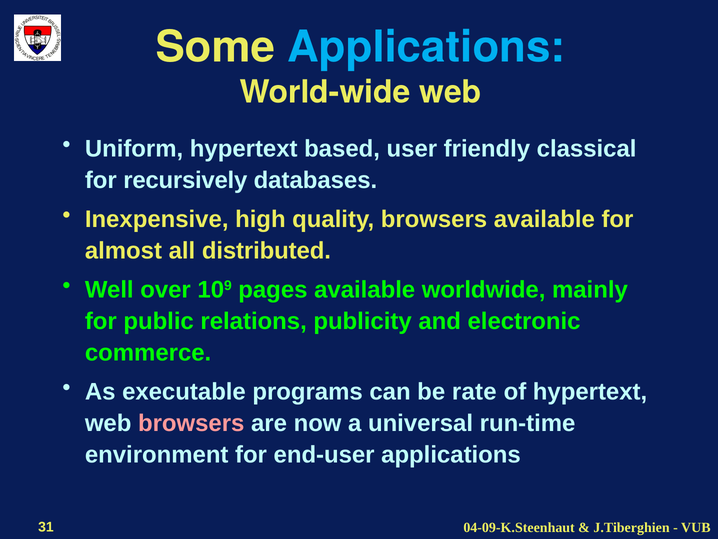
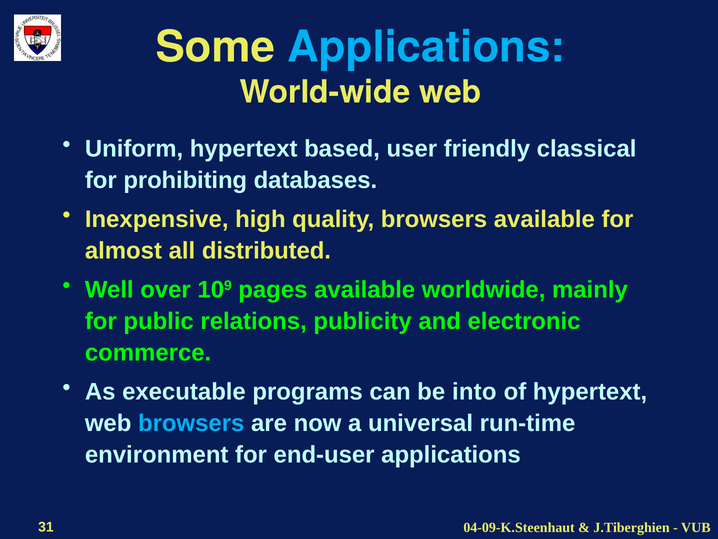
recursively: recursively -> prohibiting
rate: rate -> into
browsers at (191, 423) colour: pink -> light blue
